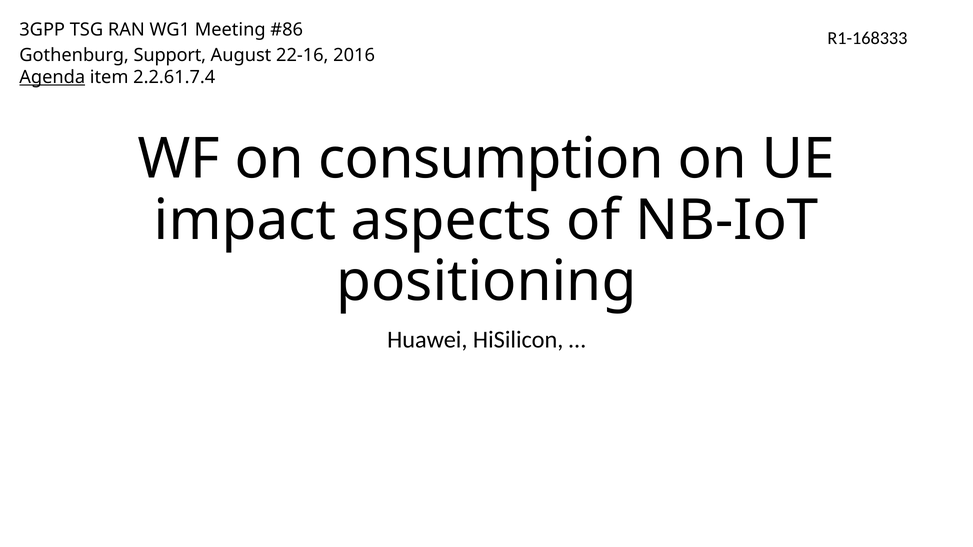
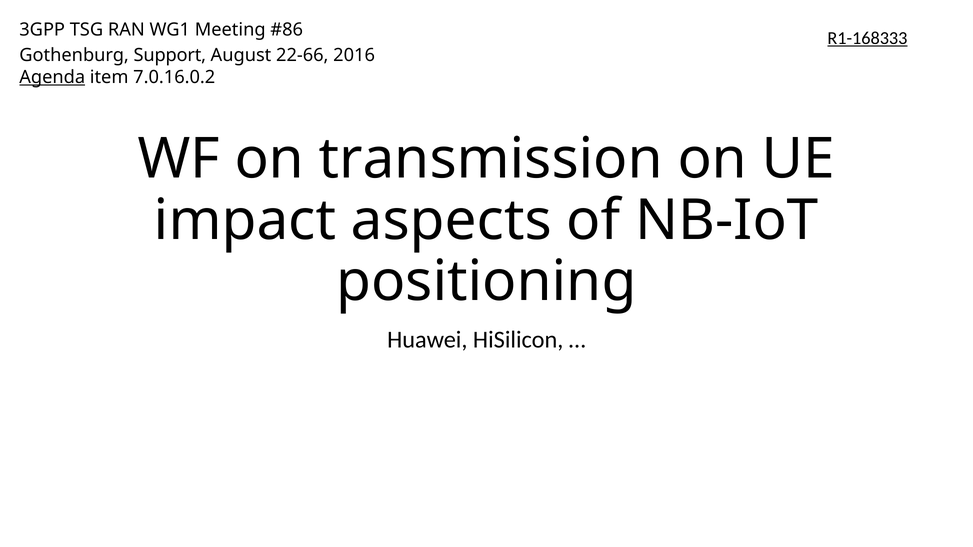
R1-168333 underline: none -> present
22-16: 22-16 -> 22-66
2.2.61.7.4: 2.2.61.7.4 -> 7.0.16.0.2
consumption: consumption -> transmission
